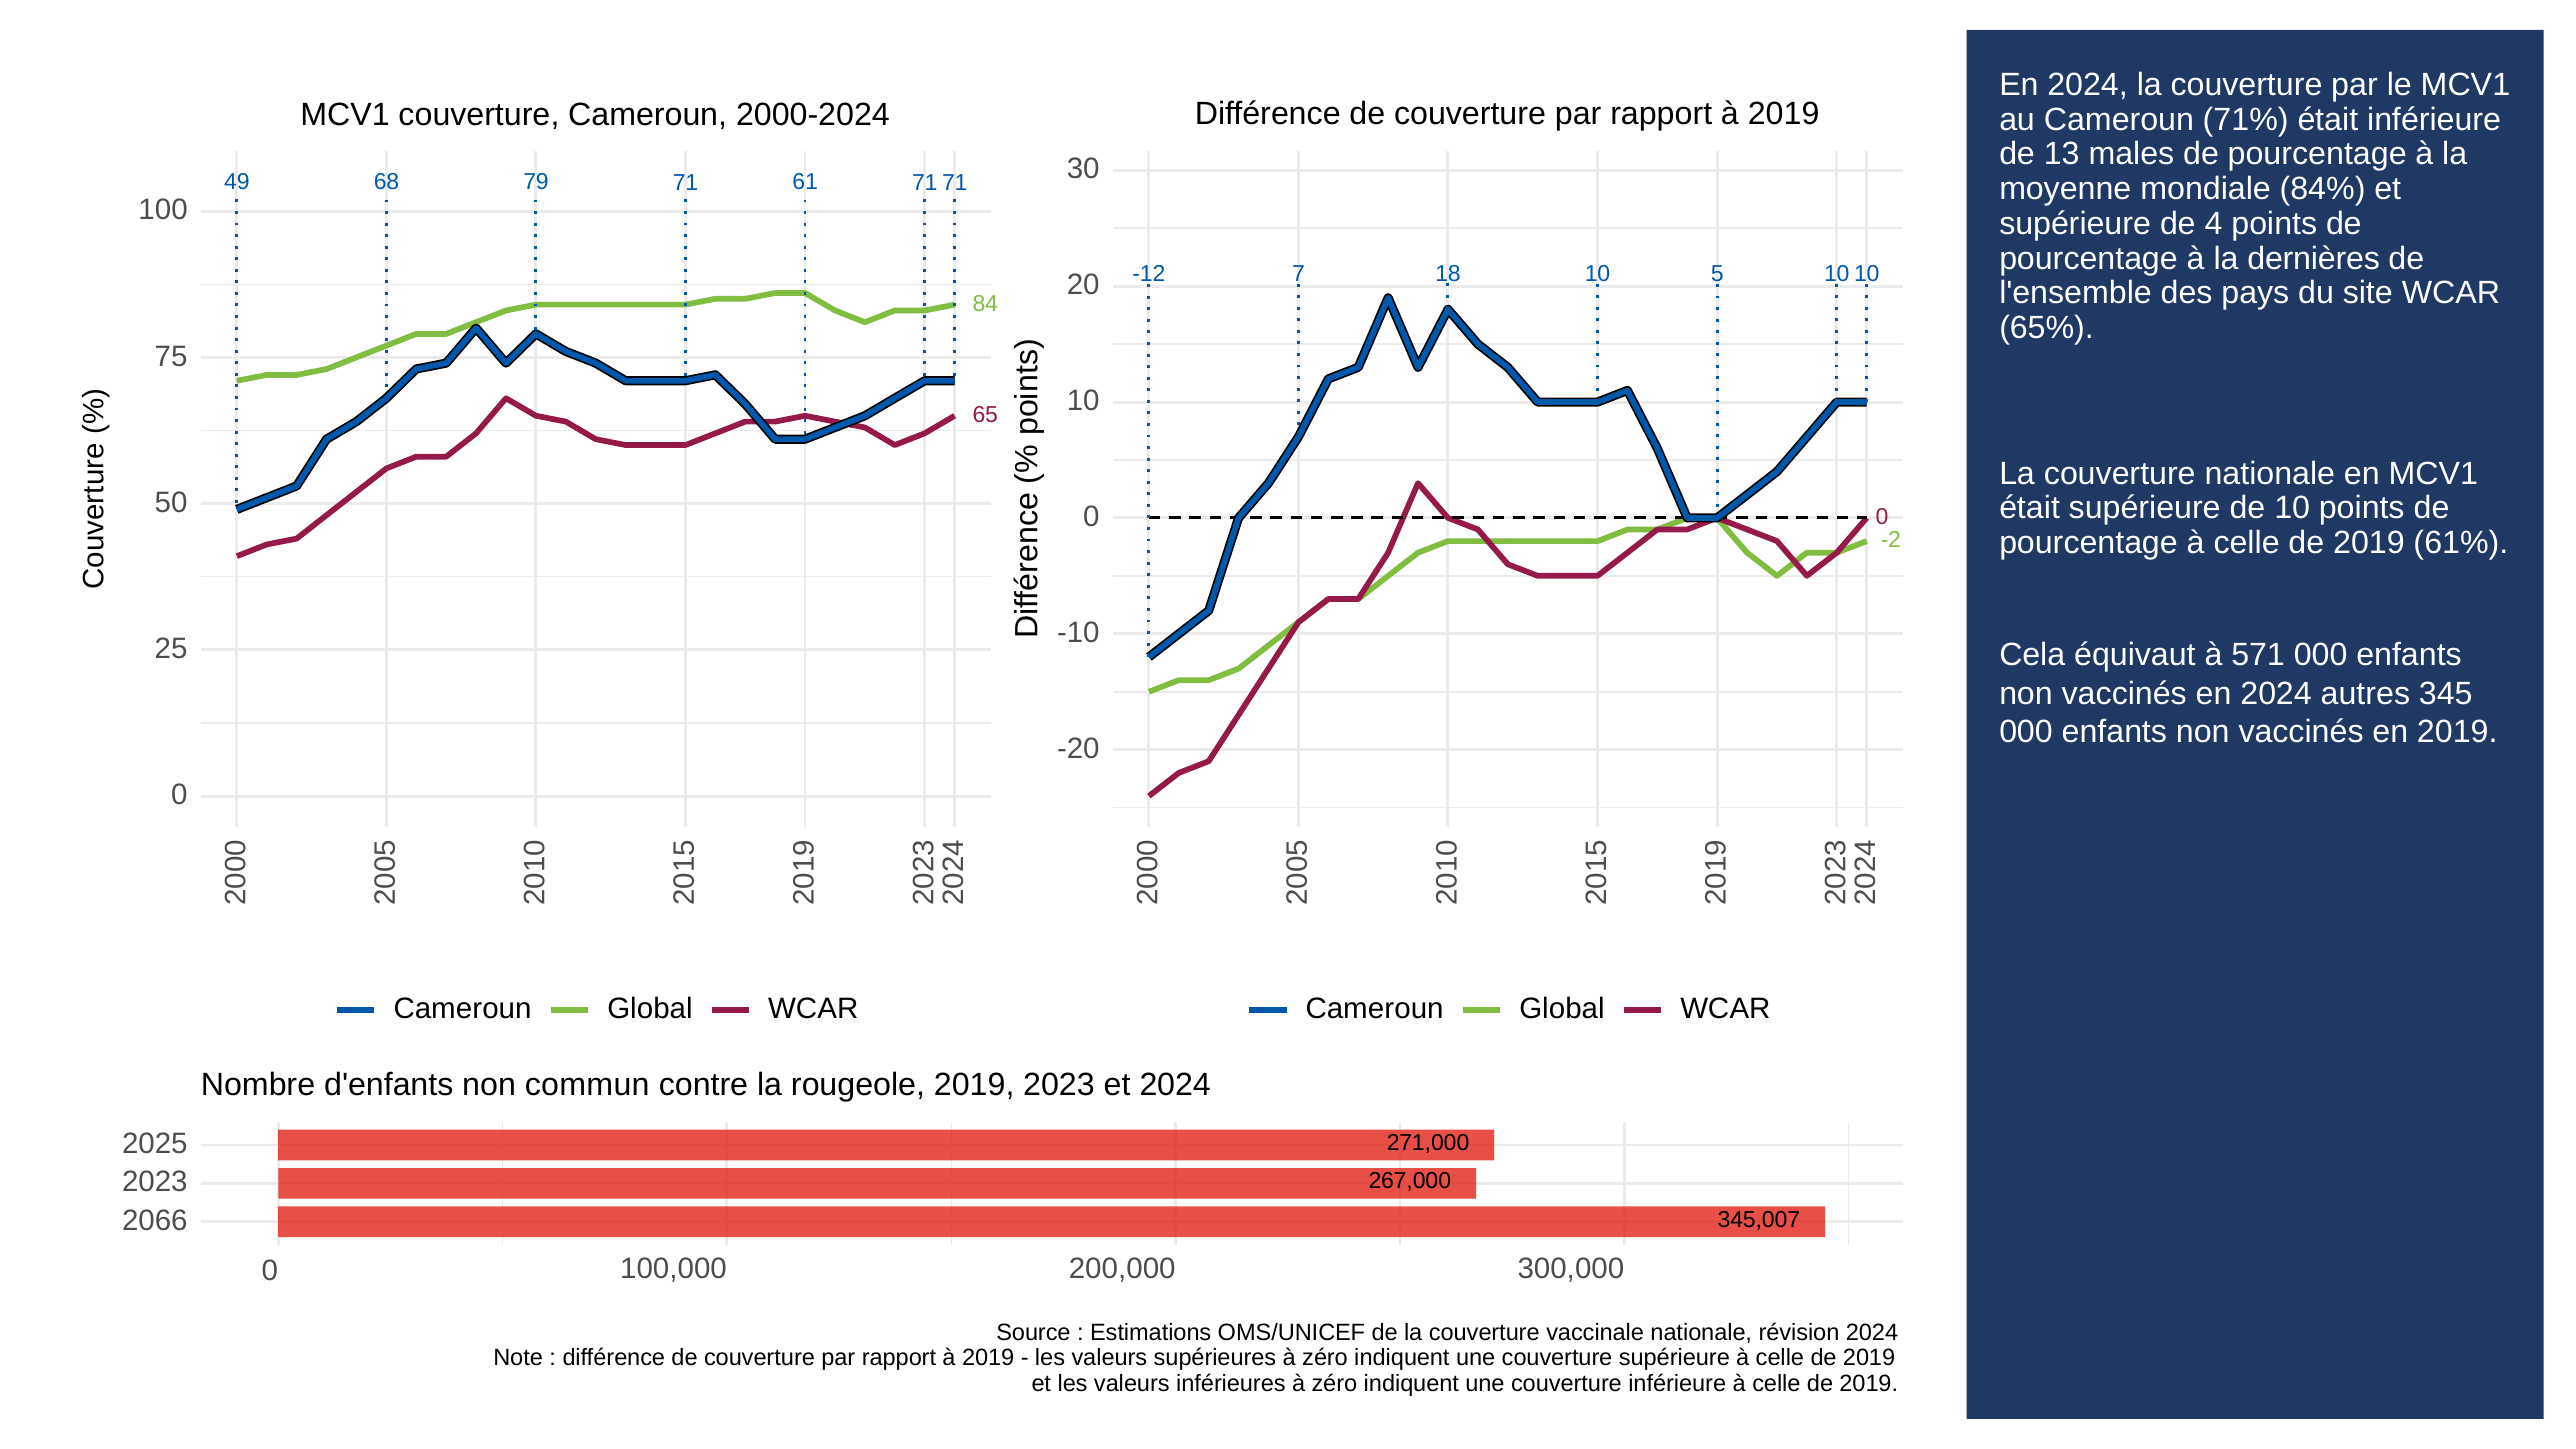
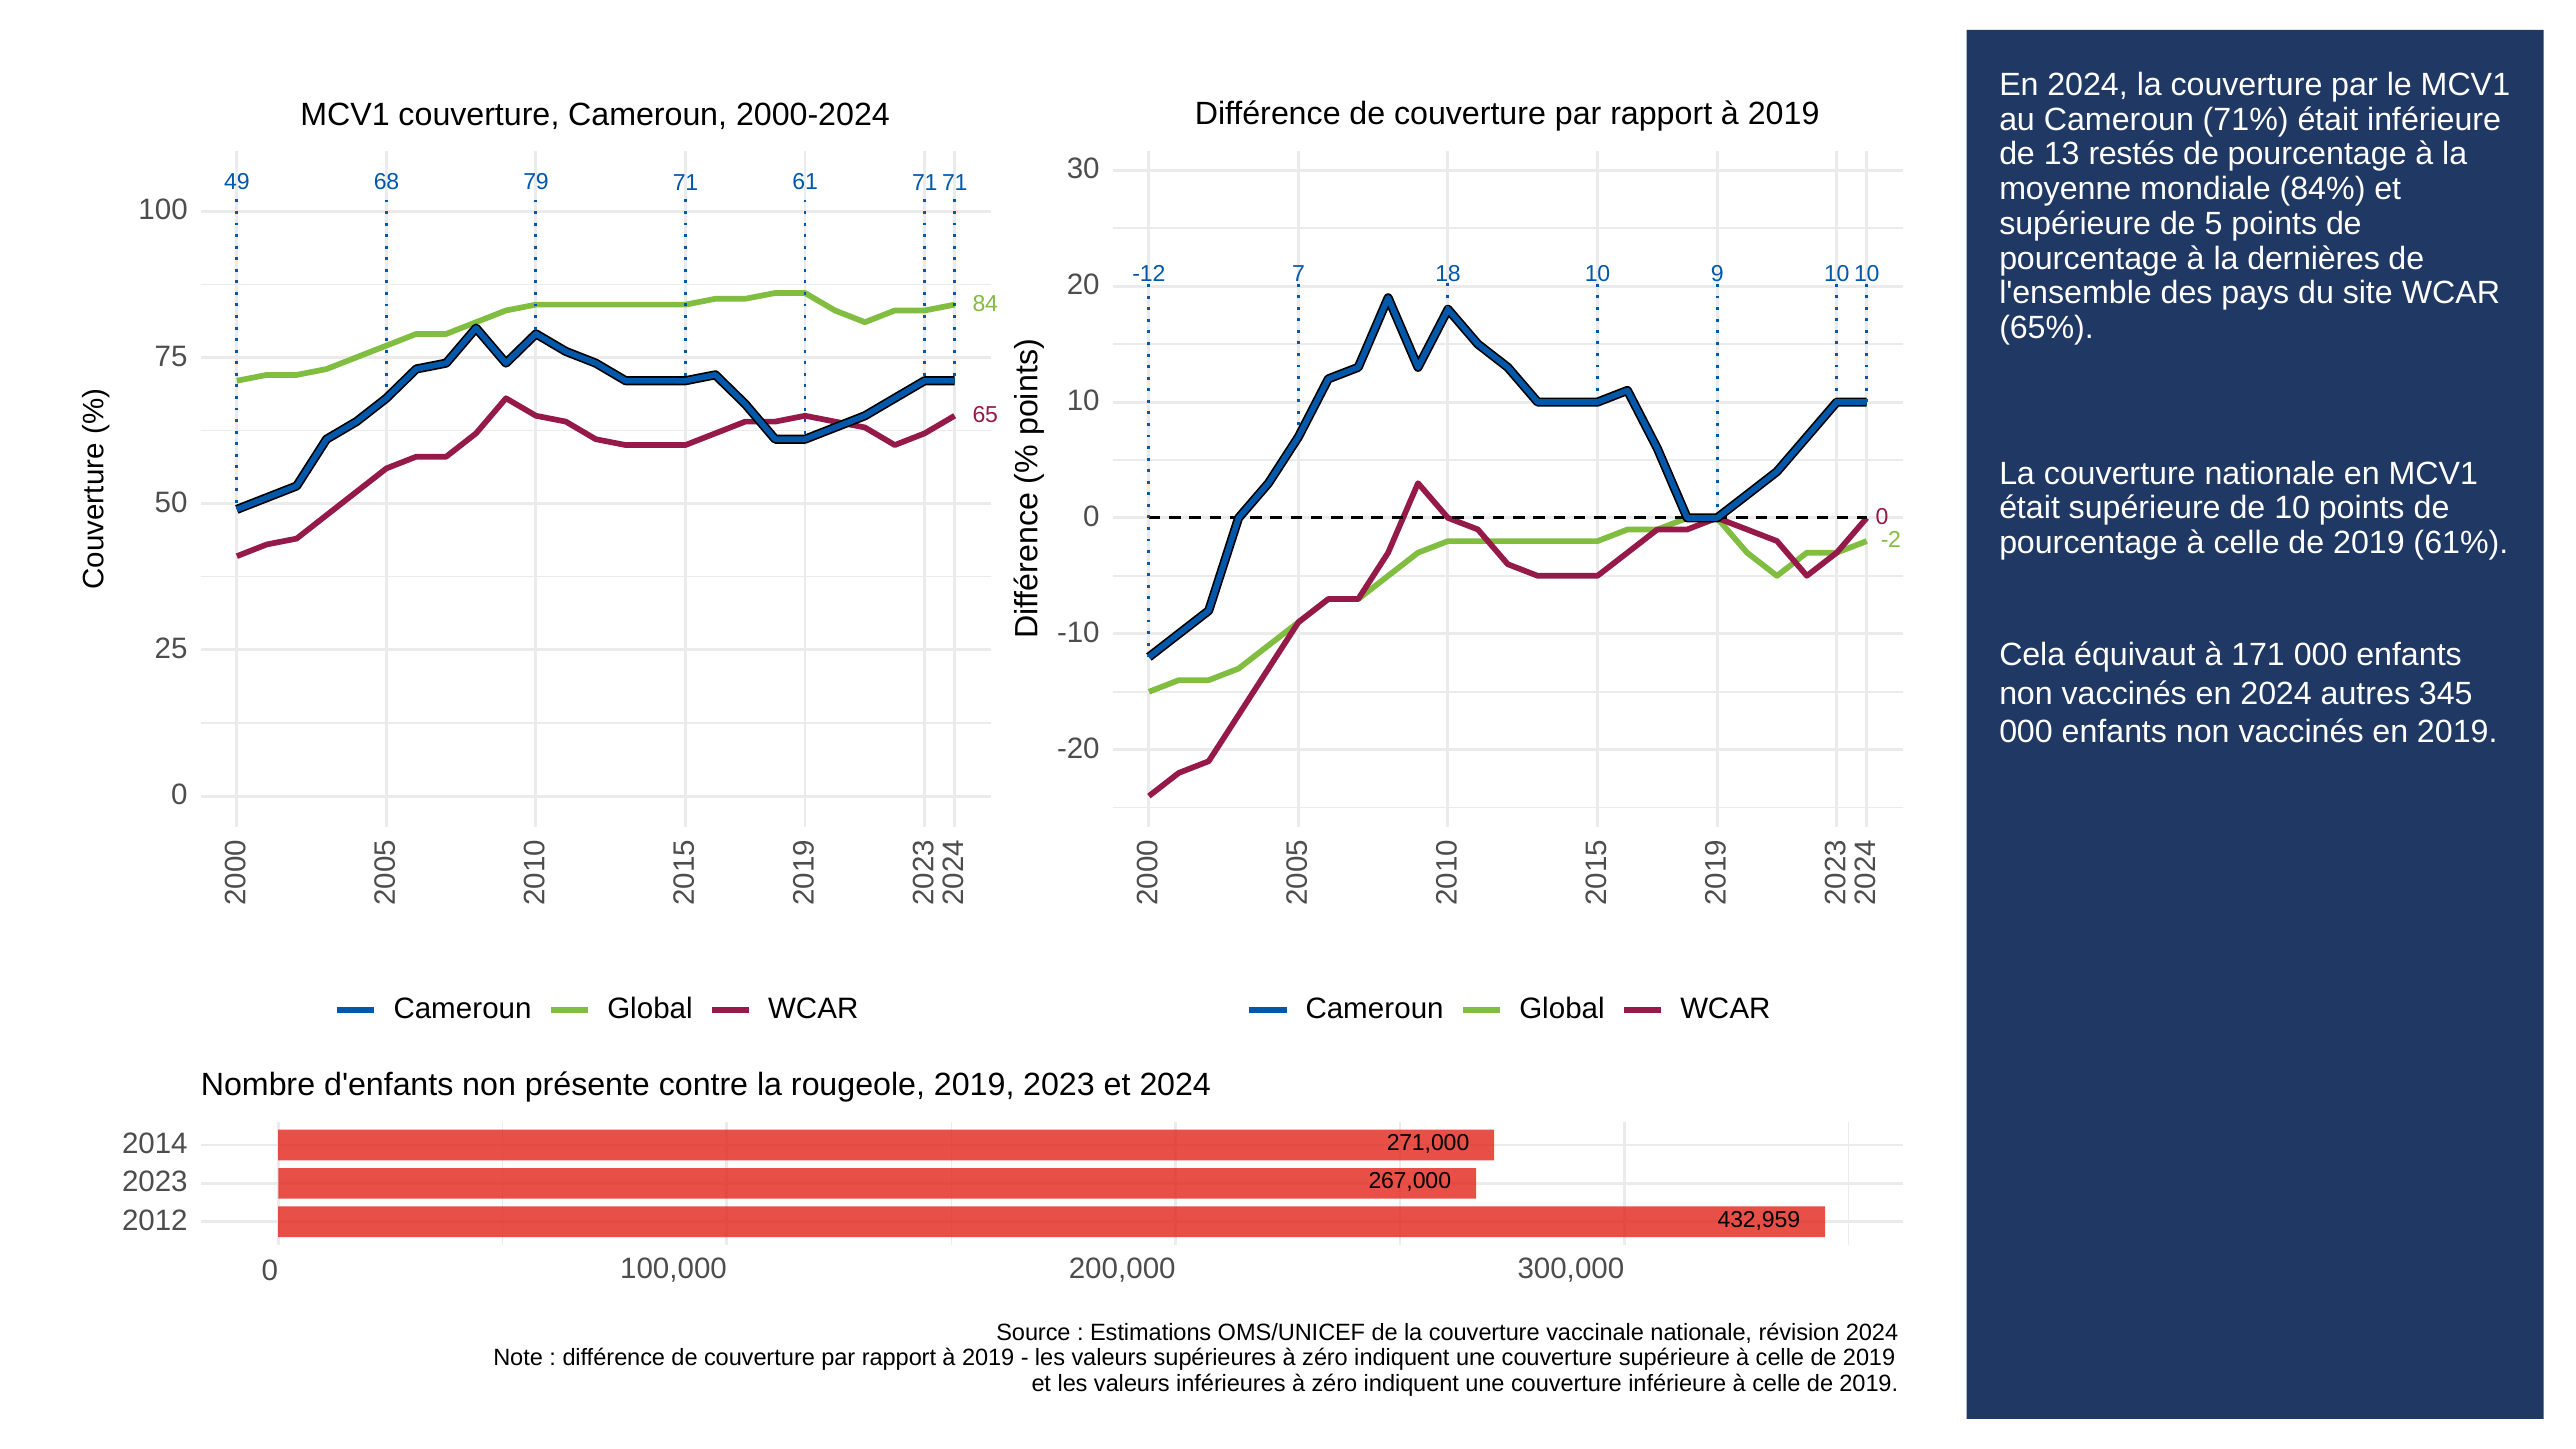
males: males -> restés
de 4: 4 -> 5
10 5: 5 -> 9
571: 571 -> 171
commun: commun -> présente
2025: 2025 -> 2014
2066: 2066 -> 2012
345,007: 345,007 -> 432,959
